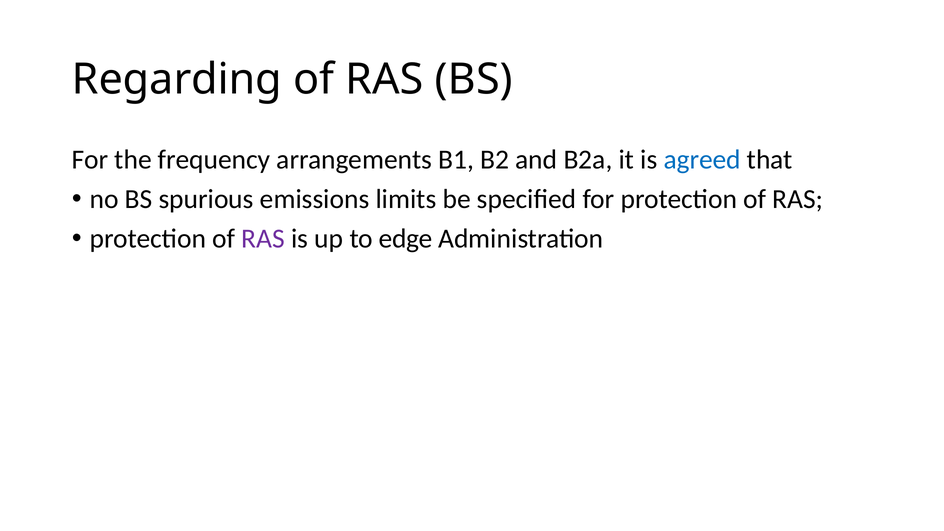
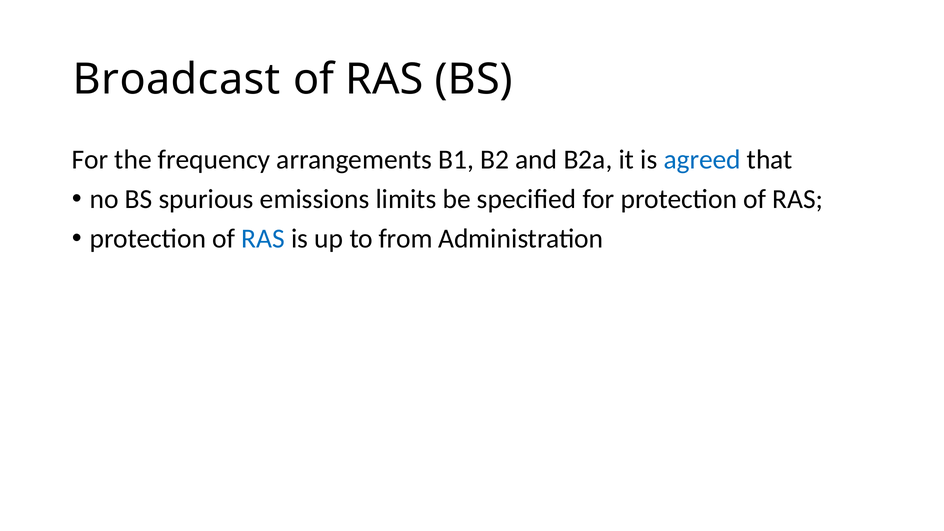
Regarding: Regarding -> Broadcast
RAS at (263, 239) colour: purple -> blue
edge: edge -> from
